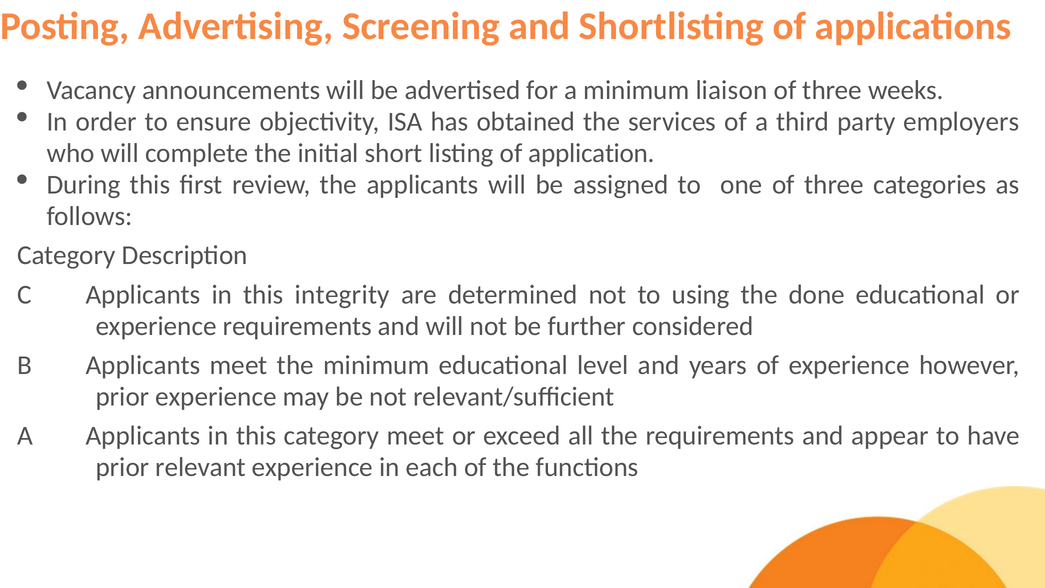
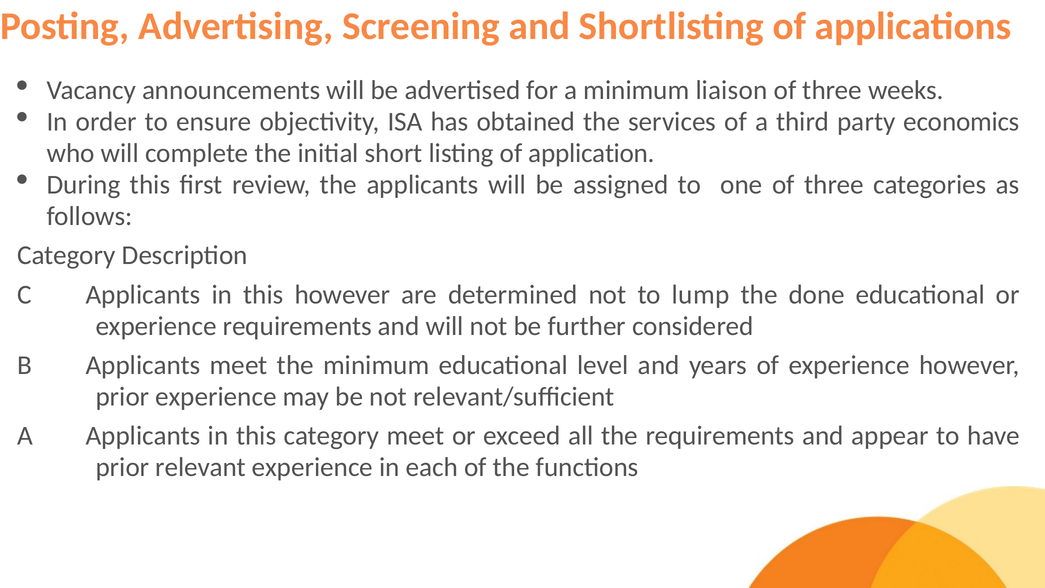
employers: employers -> economics
this integrity: integrity -> however
using: using -> lump
